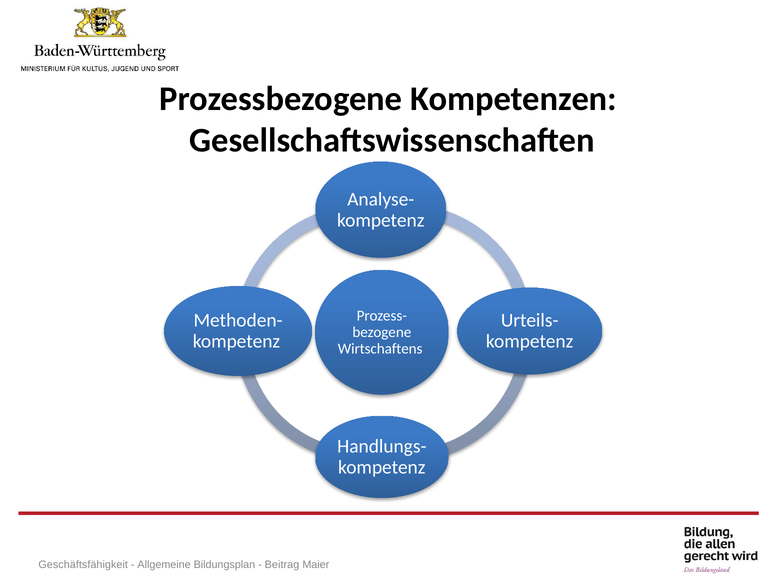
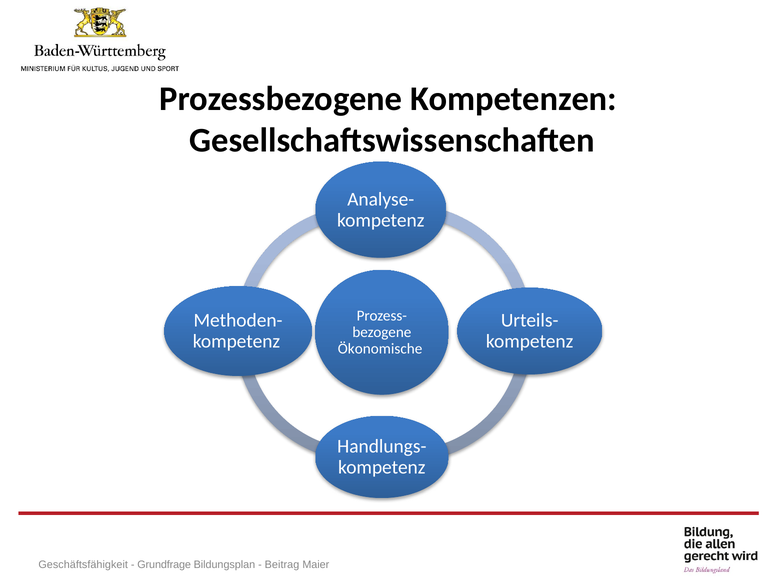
Wirtschaftens: Wirtschaftens -> Ökonomische
Allgemeine: Allgemeine -> Grundfrage
